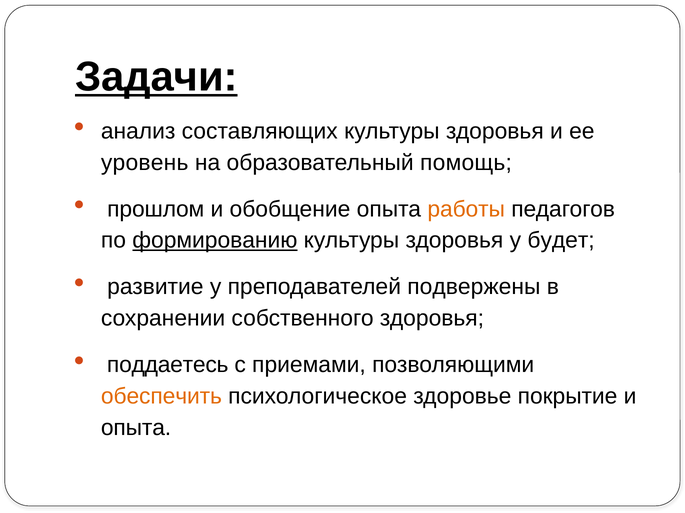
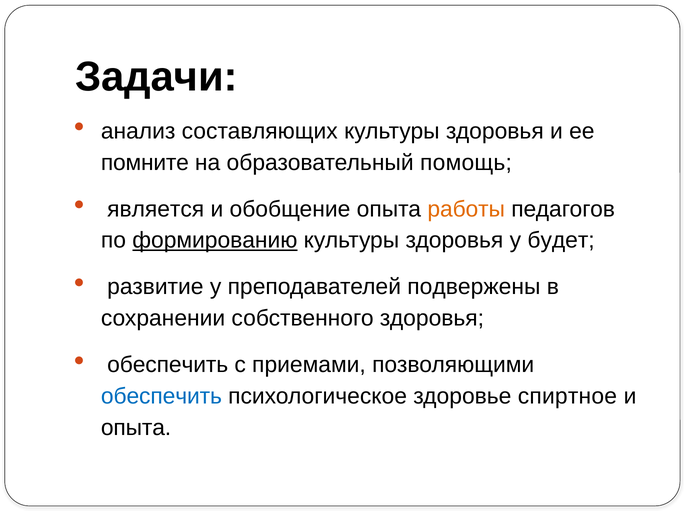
Задачи underline: present -> none
уровень: уровень -> помните
прошлом: прошлом -> является
поддаетесь at (168, 365): поддаетесь -> обеспечить
обеспечить at (161, 397) colour: orange -> blue
покрытие: покрытие -> спиртное
